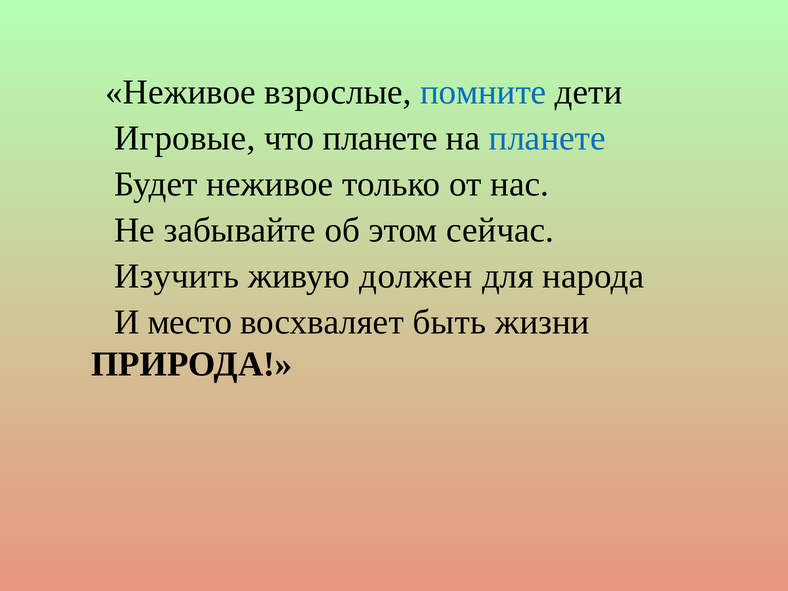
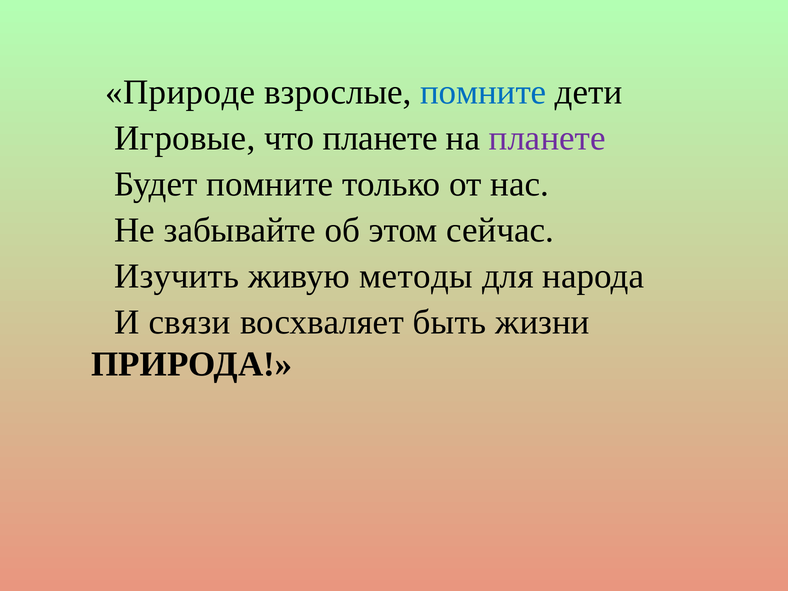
Неживое at (181, 92): Неживое -> Природе
планете at (547, 138) colour: blue -> purple
Будет неживое: неживое -> помните
должен: должен -> методы
место: место -> связи
